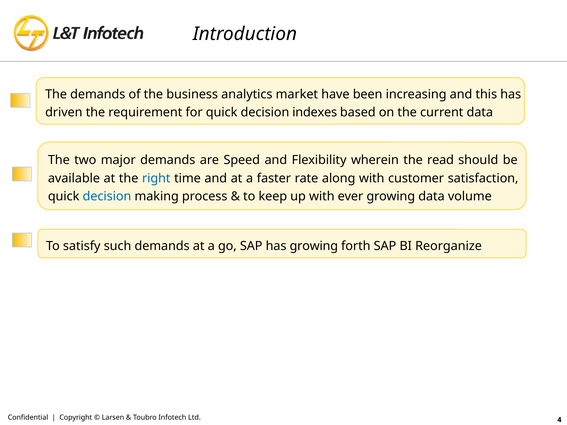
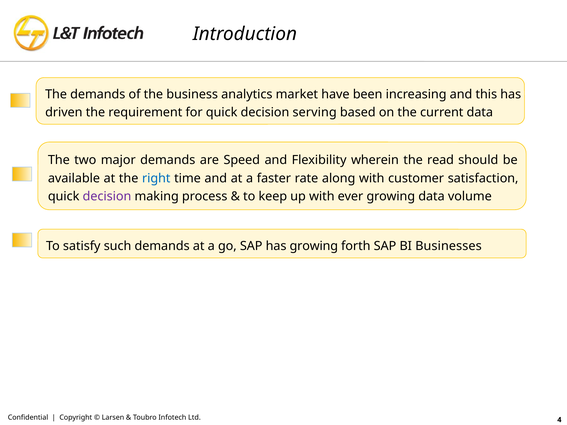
indexes: indexes -> serving
decision at (107, 196) colour: blue -> purple
Reorganize: Reorganize -> Businesses
